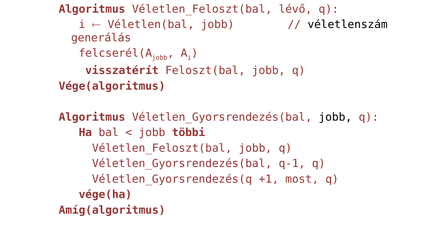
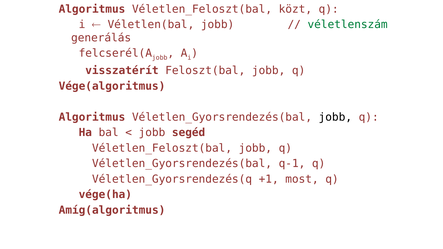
lévő: lévő -> közt
véletlenszám colour: black -> green
többi: többi -> segéd
